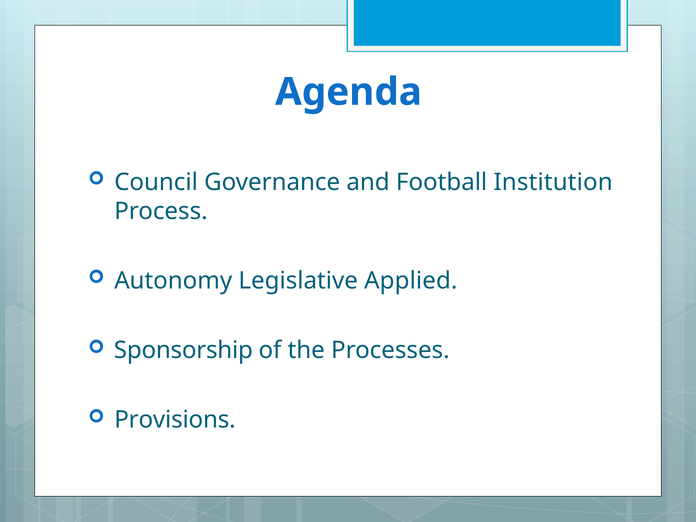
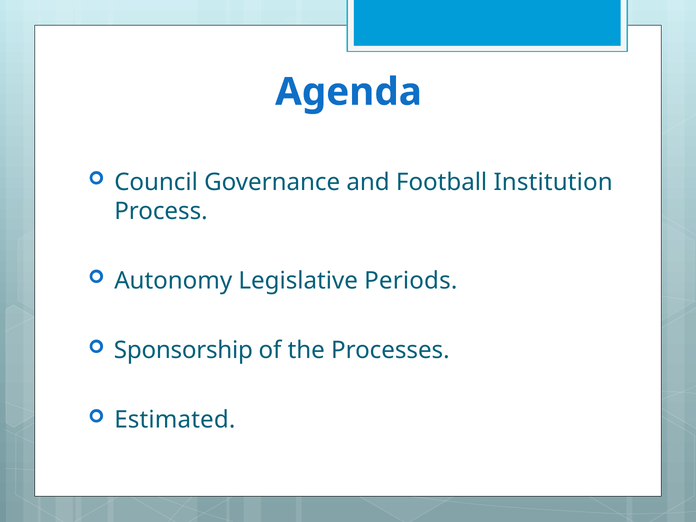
Applied: Applied -> Periods
Provisions: Provisions -> Estimated
